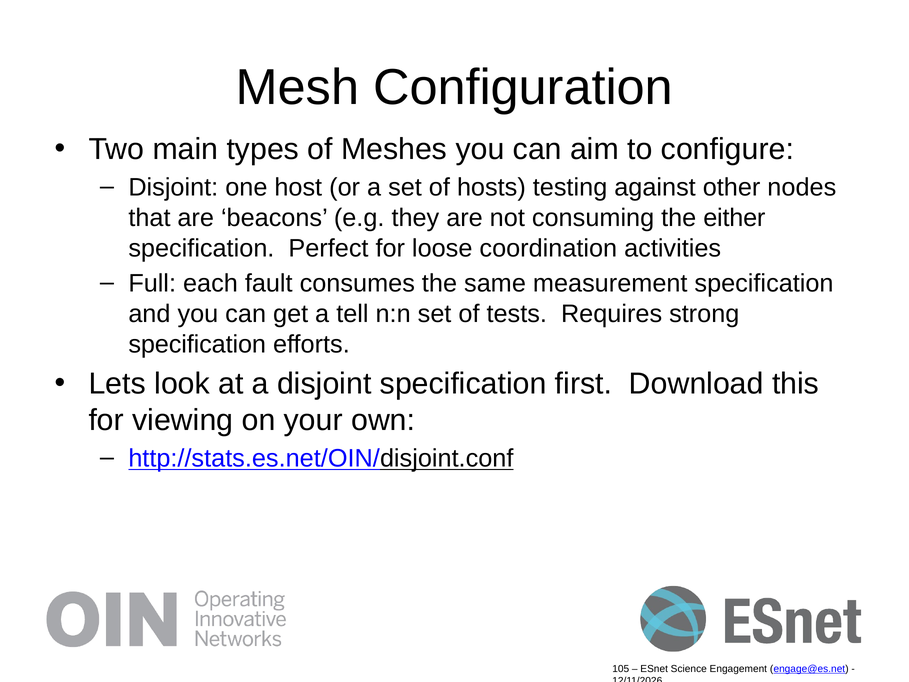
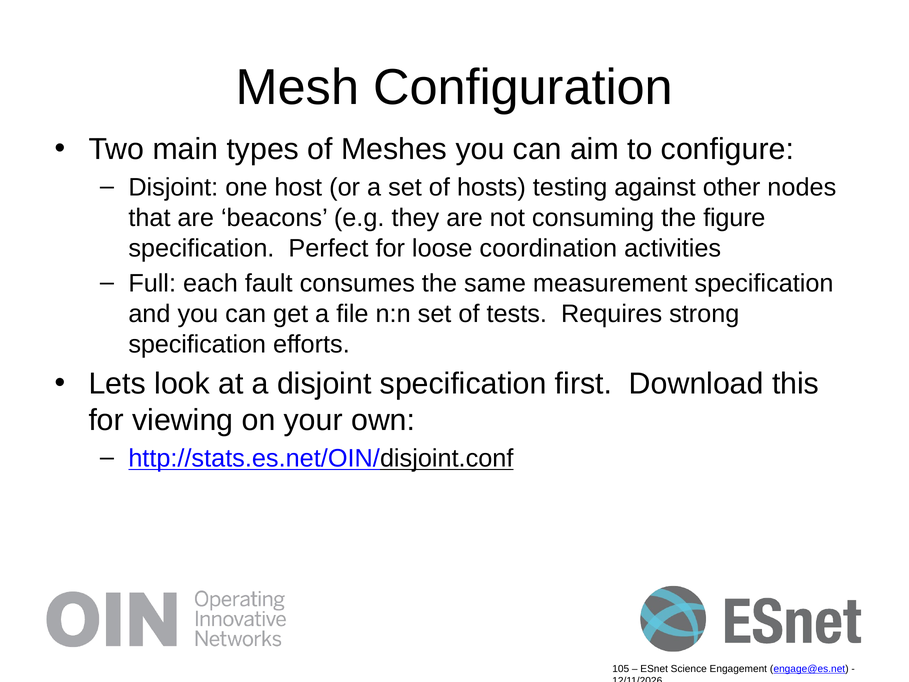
either: either -> figure
tell: tell -> file
